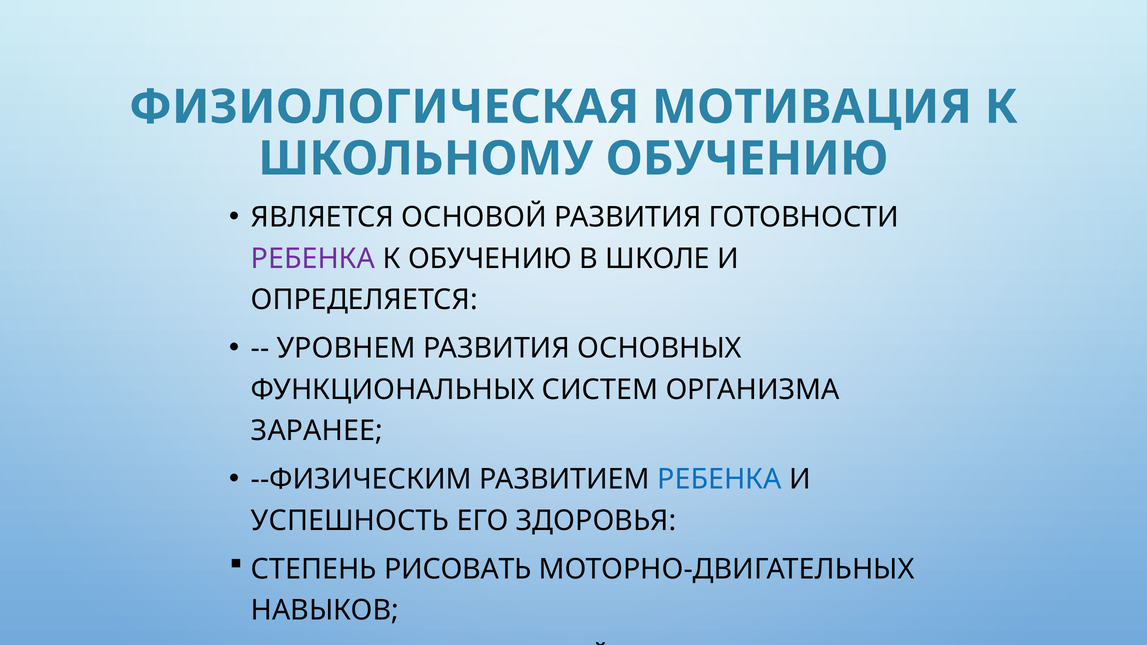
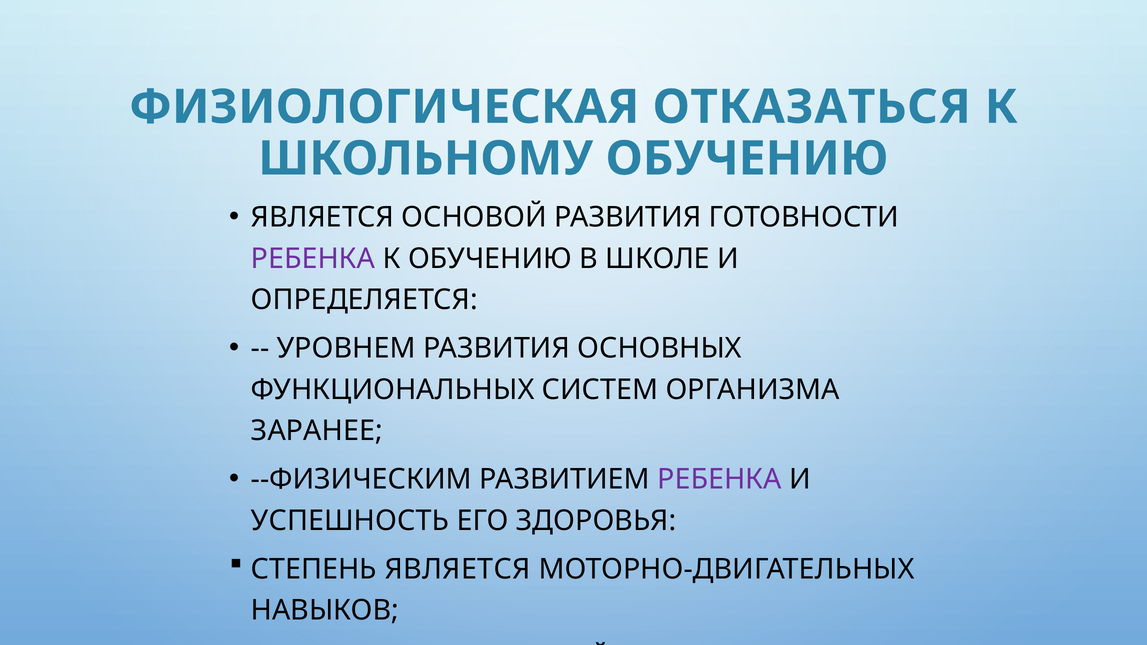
МОТИВАЦИЯ: МОТИВАЦИЯ -> ОТКАЗАТЬСЯ
РЕБЕНКА at (720, 480) colour: blue -> purple
СТЕПЕНЬ РИСОВАТЬ: РИСОВАТЬ -> ЯВЛЯЕТСЯ
